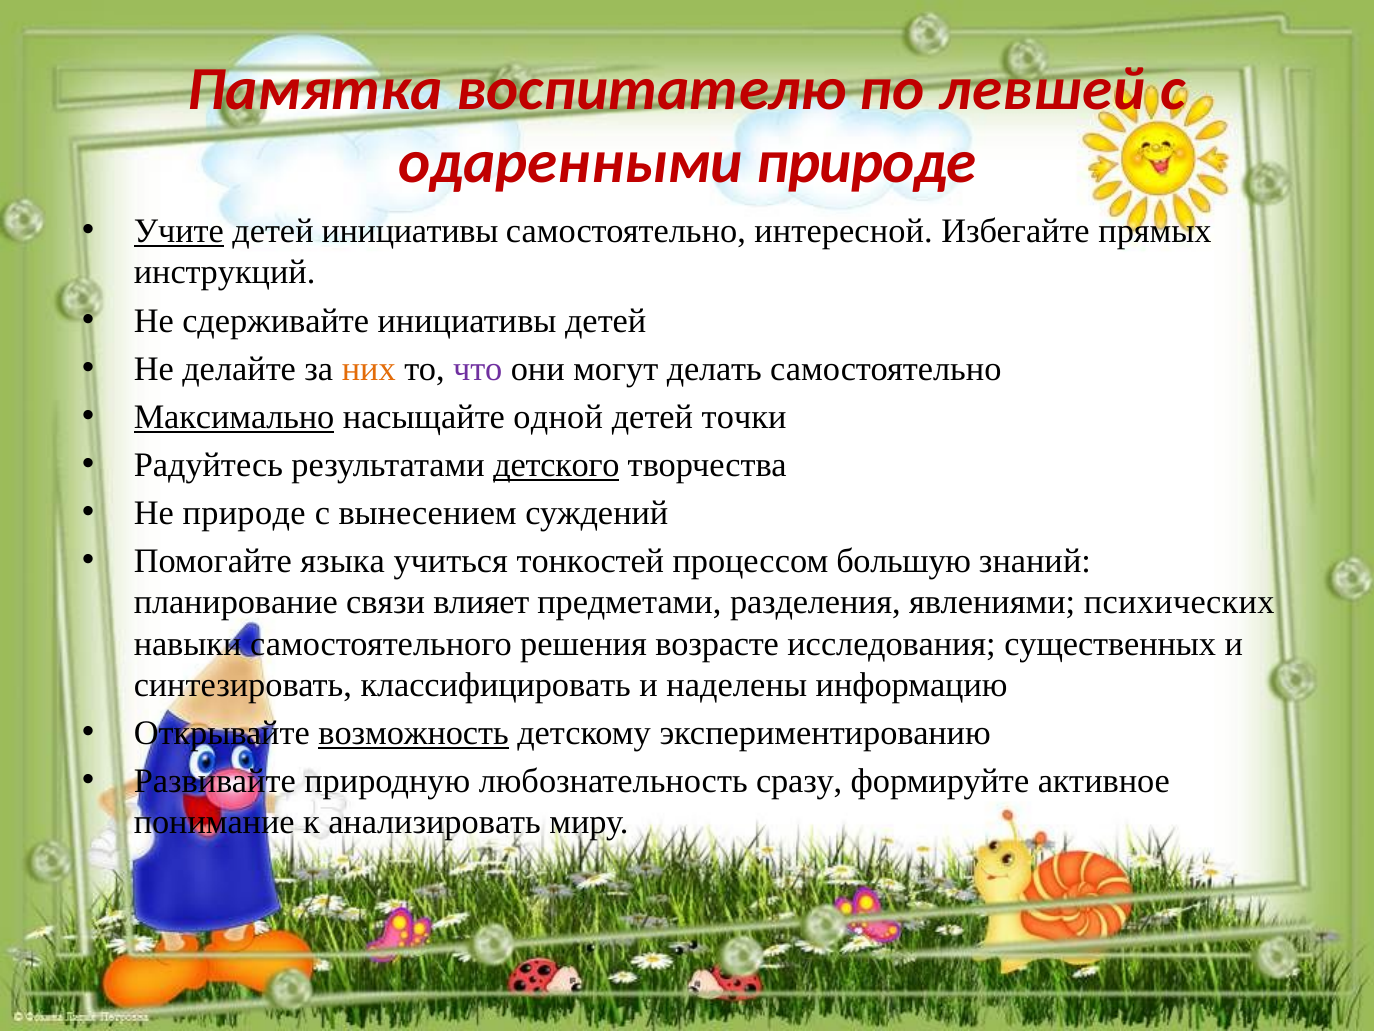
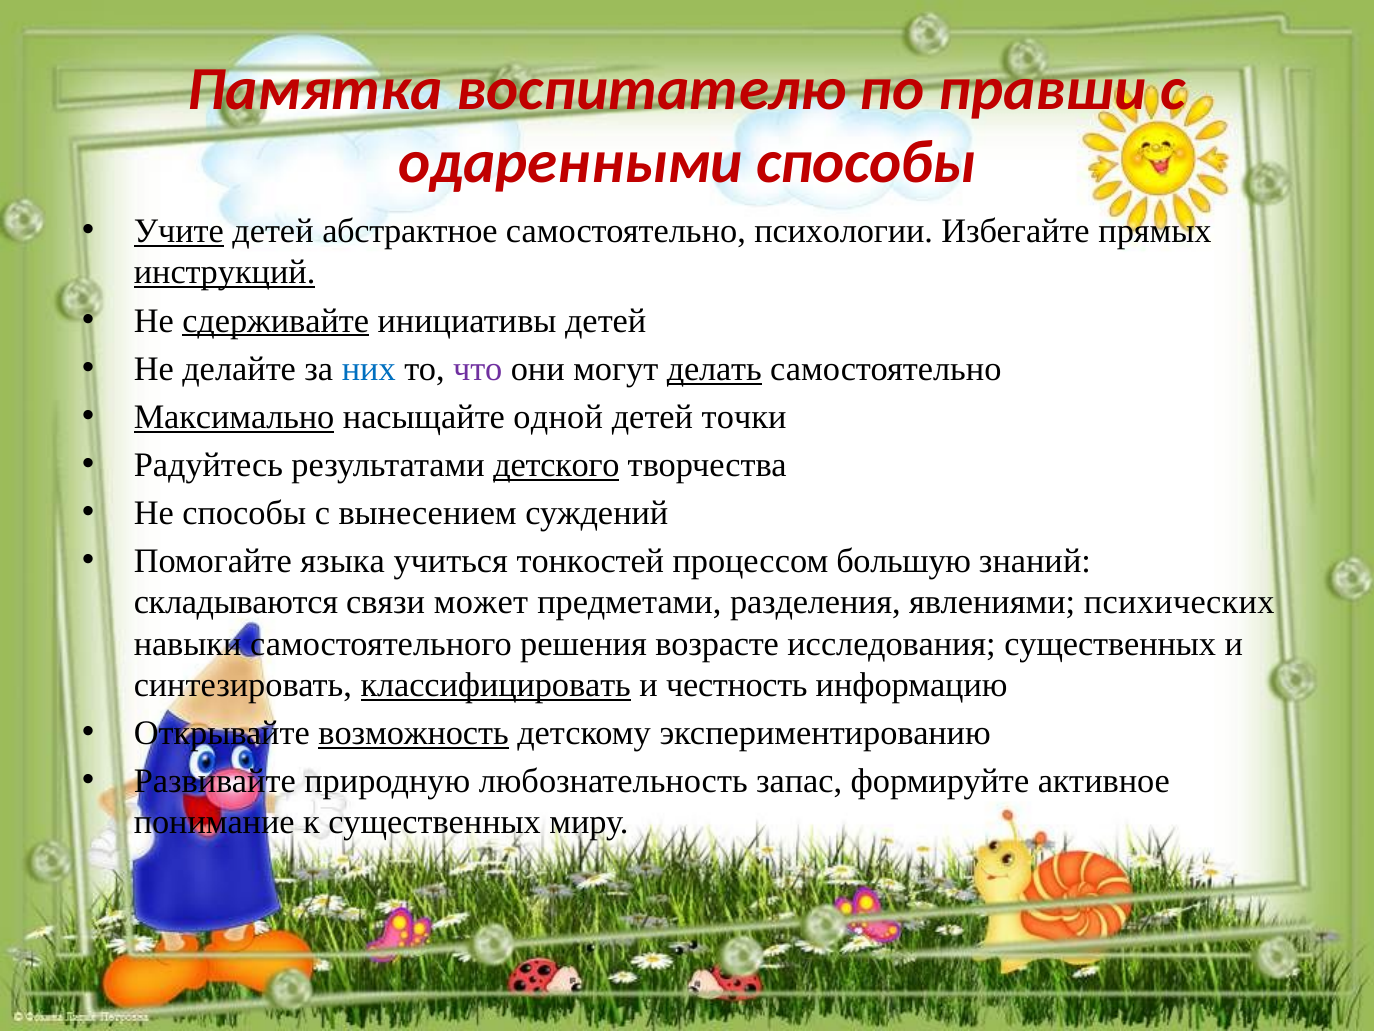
левшей: левшей -> правши
одаренными природе: природе -> способы
детей инициативы: инициативы -> абстрактное
интересной: интересной -> психологии
инструкций underline: none -> present
сдерживайте underline: none -> present
них colour: orange -> blue
делать underline: none -> present
Не природе: природе -> способы
планирование: планирование -> складываются
влияет: влияет -> может
классифицировать underline: none -> present
наделены: наделены -> честность
сразу: сразу -> запас
к анализировать: анализировать -> существенных
